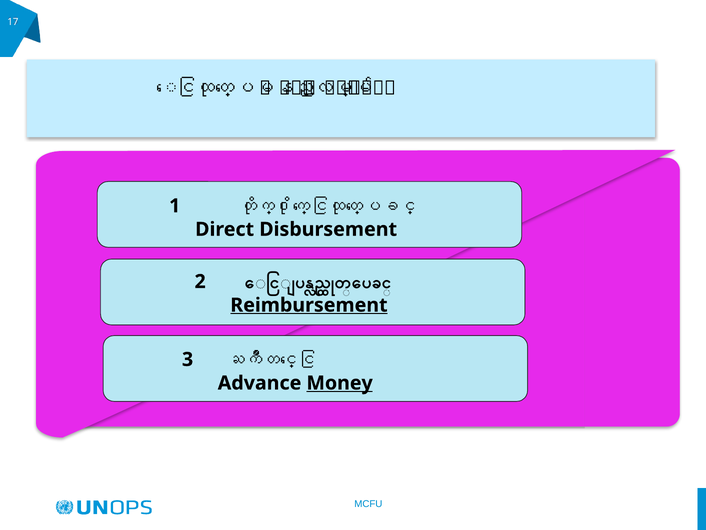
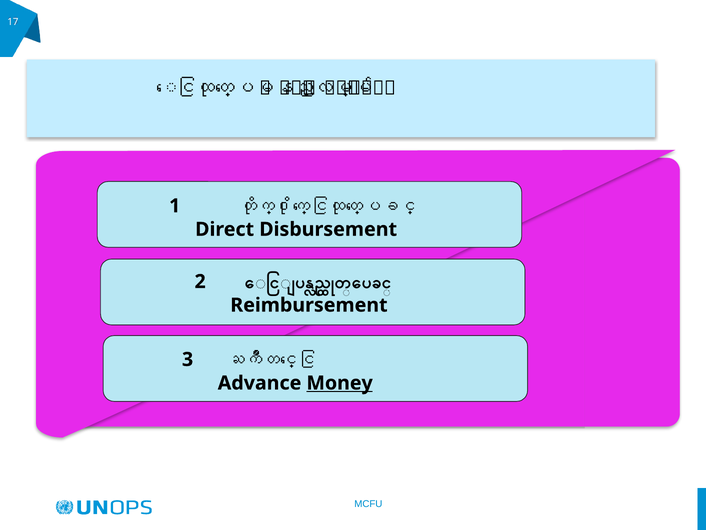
Reimbursement underline: present -> none
